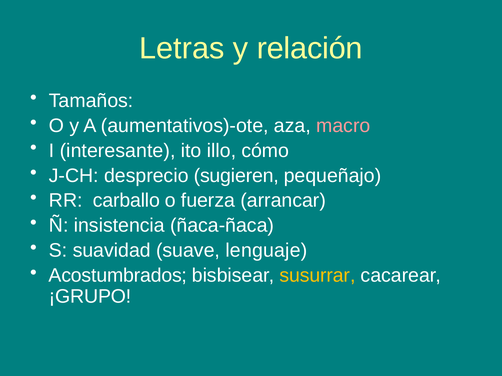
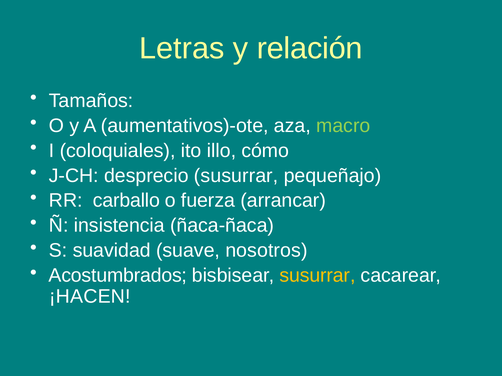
macro colour: pink -> light green
interesante: interesante -> coloquiales
desprecio sugieren: sugieren -> susurrar
lenguaje: lenguaje -> nosotros
¡GRUPO: ¡GRUPO -> ¡HACEN
